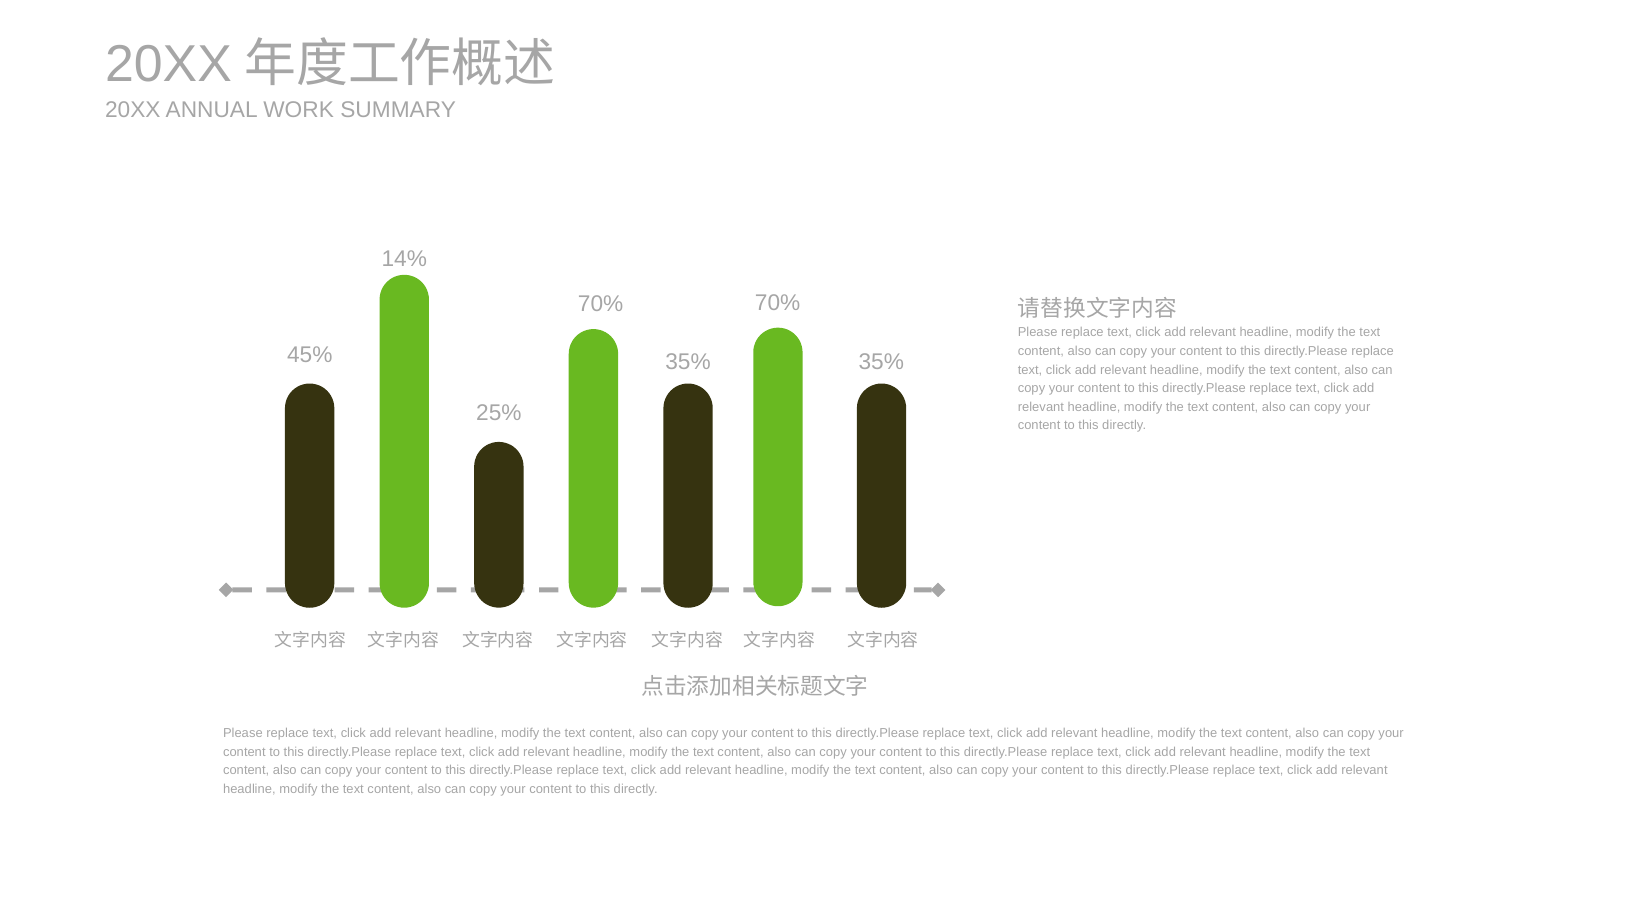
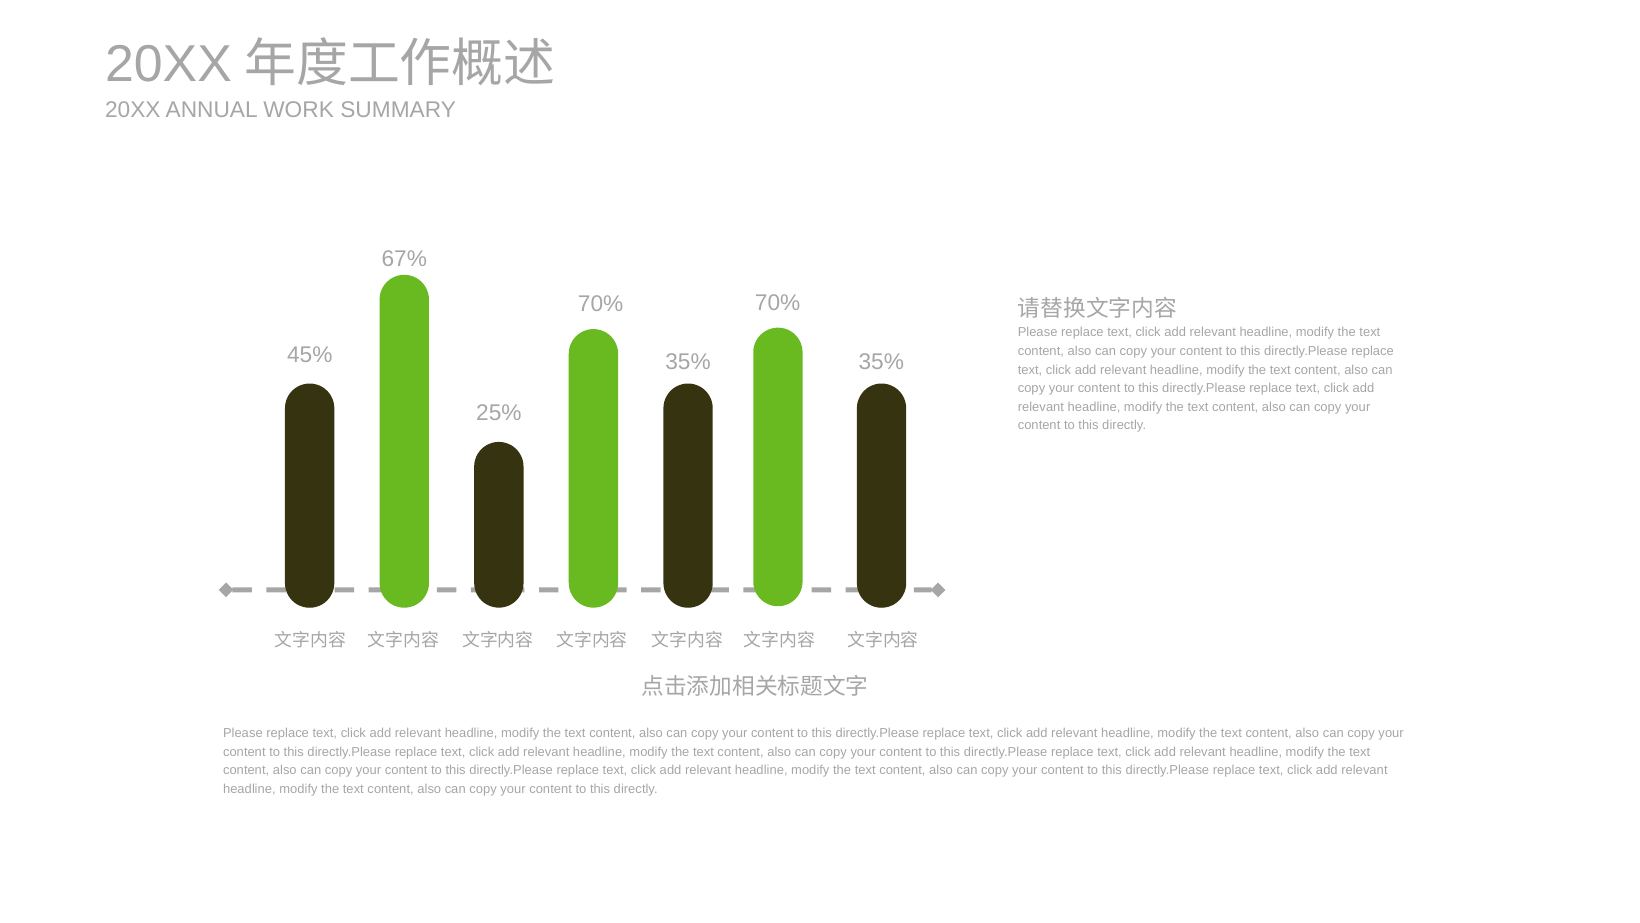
14%: 14% -> 67%
